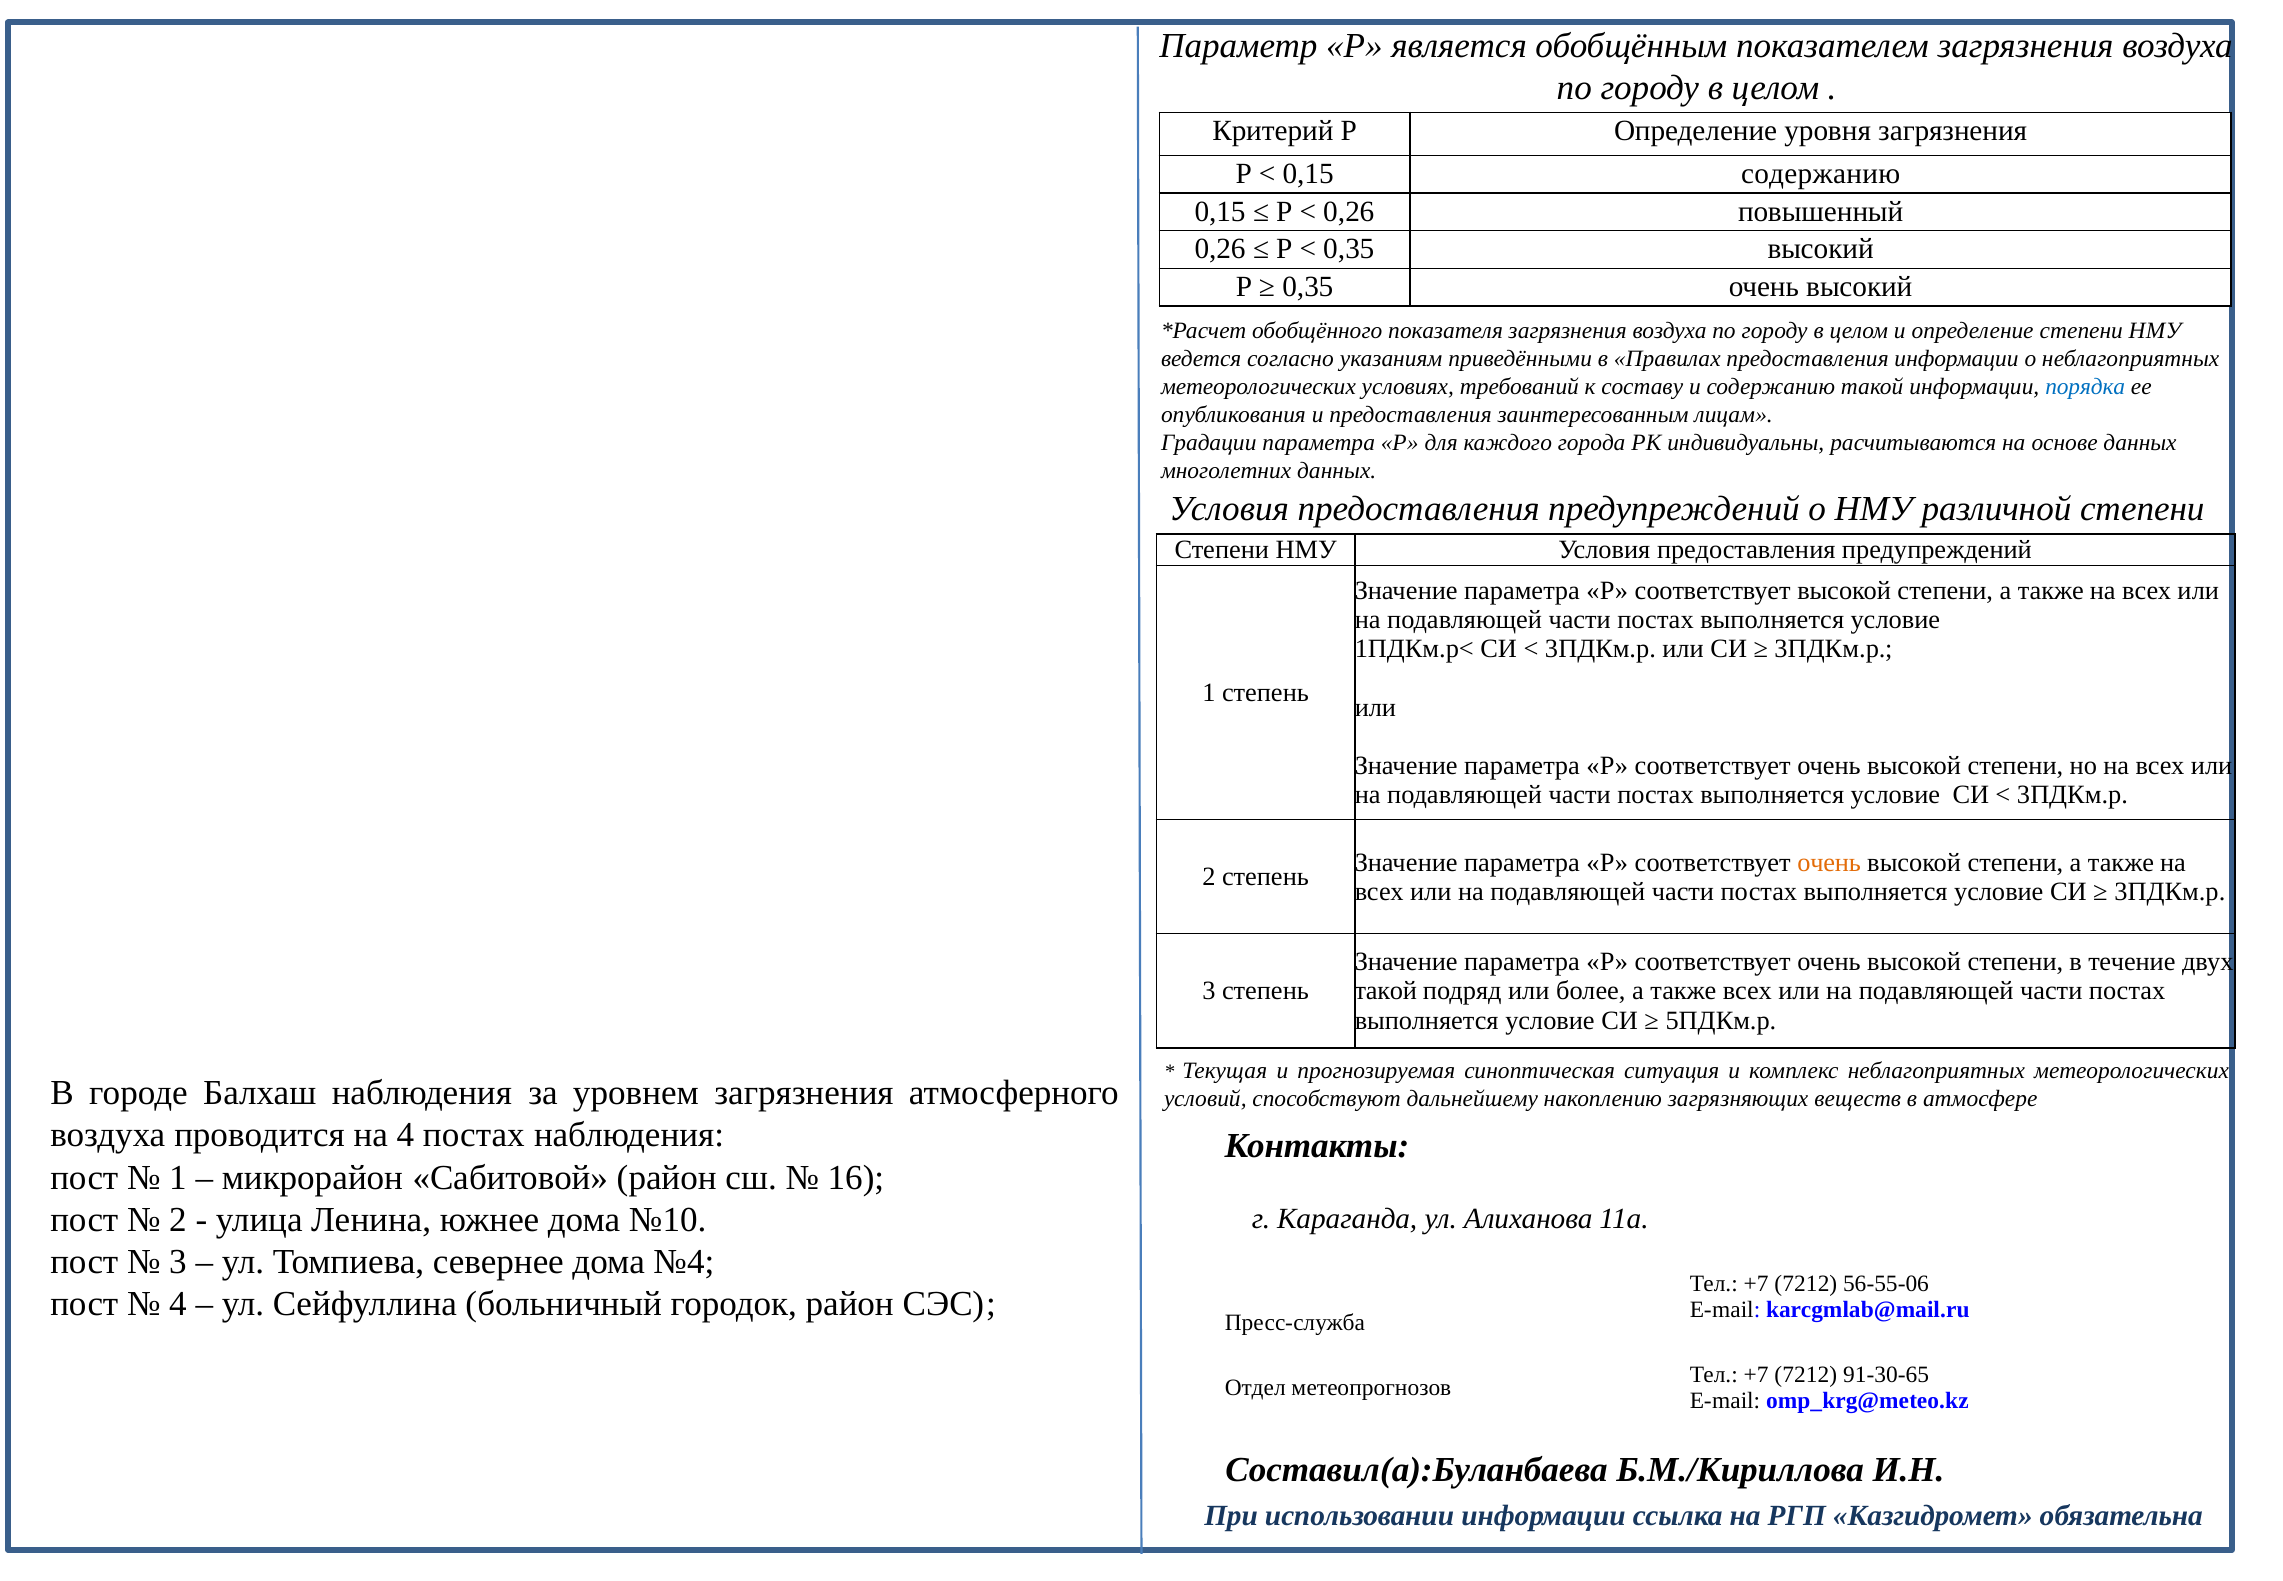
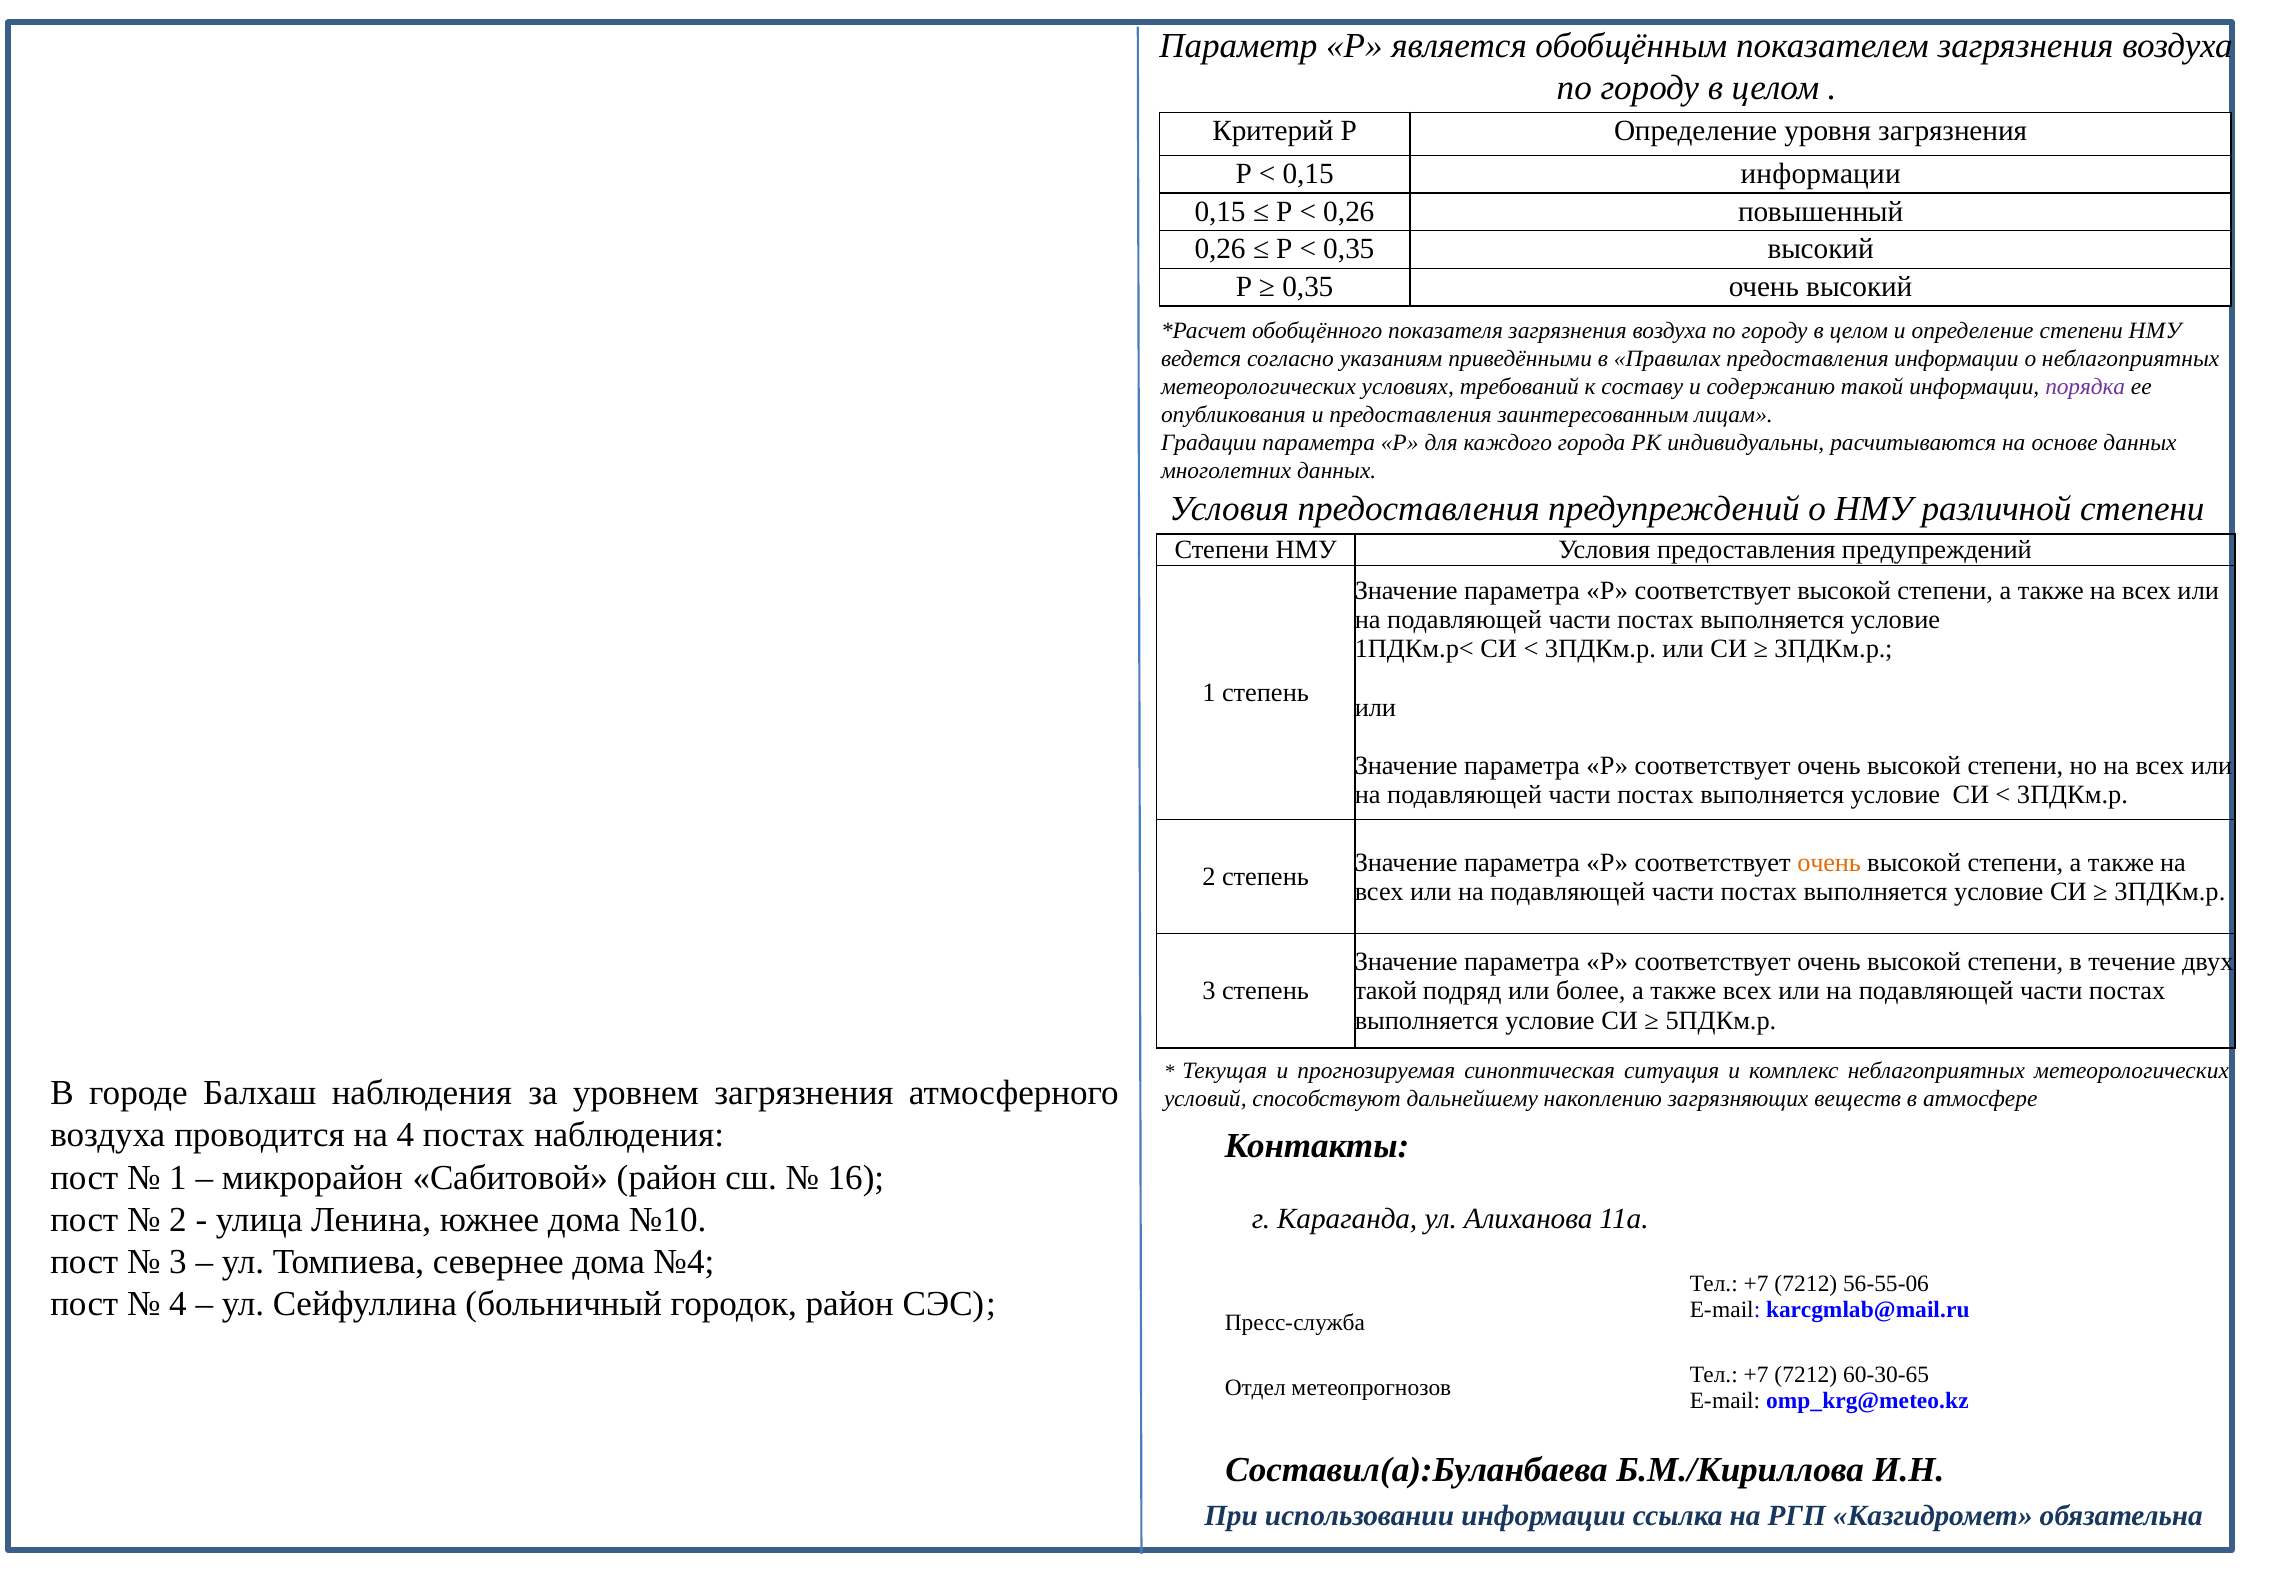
0,15 содержанию: содержанию -> информации
порядка colour: blue -> purple
91-30-65: 91-30-65 -> 60-30-65
